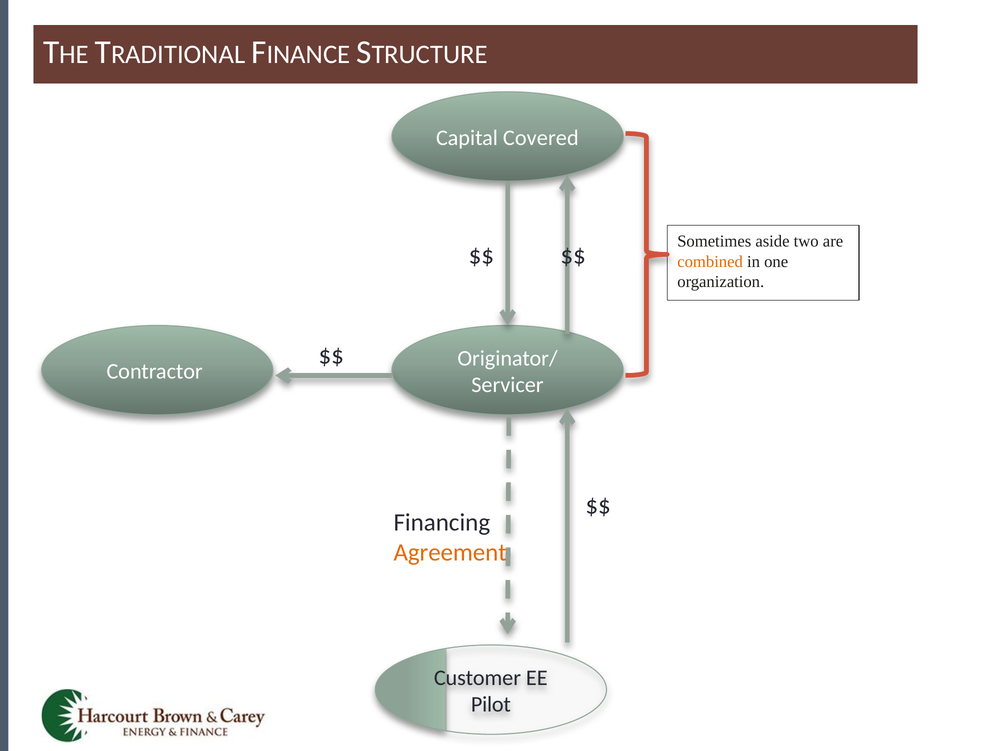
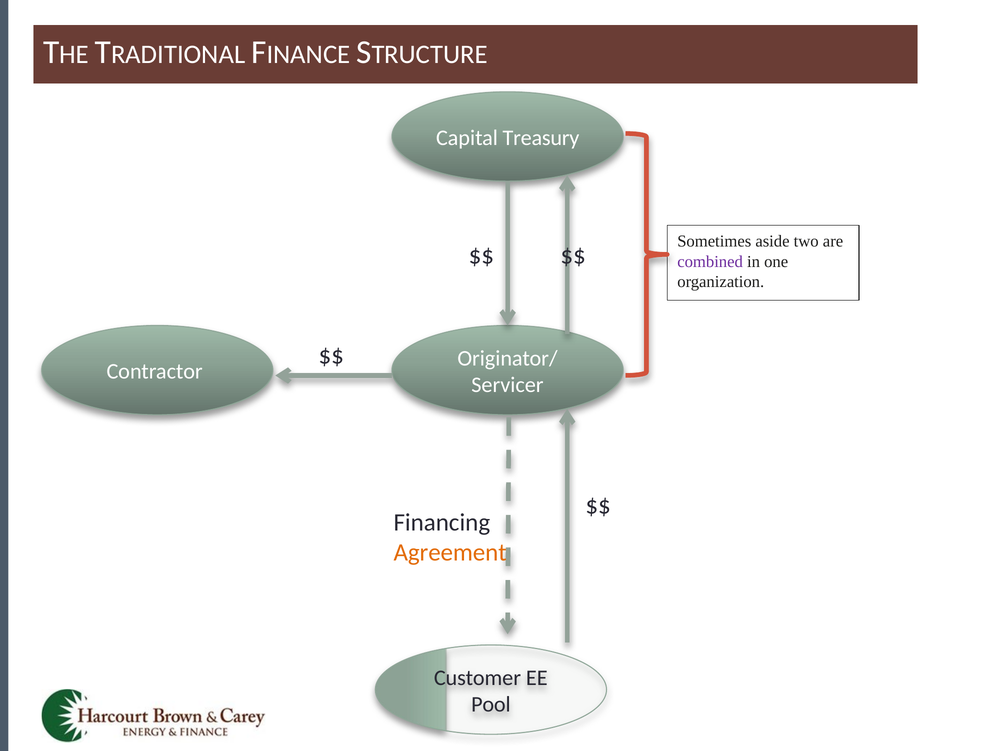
Covered: Covered -> Treasury
combined colour: orange -> purple
Pilot: Pilot -> Pool
